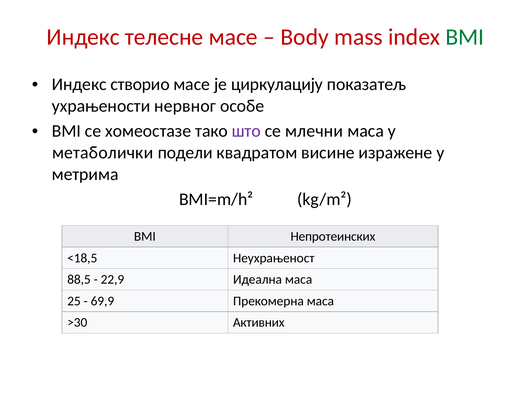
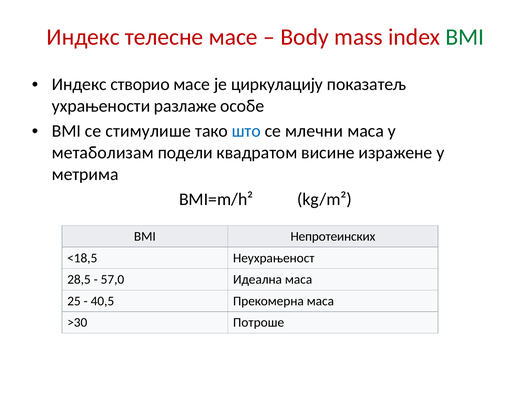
нервног: нервног -> разлаже
хомеостазе: хомеостазе -> стимулише
што colour: purple -> blue
метаболички: метаболички -> метаболизам
88,5: 88,5 -> 28,5
22,9: 22,9 -> 57,0
69,9: 69,9 -> 40,5
Активних: Активних -> Потроше
